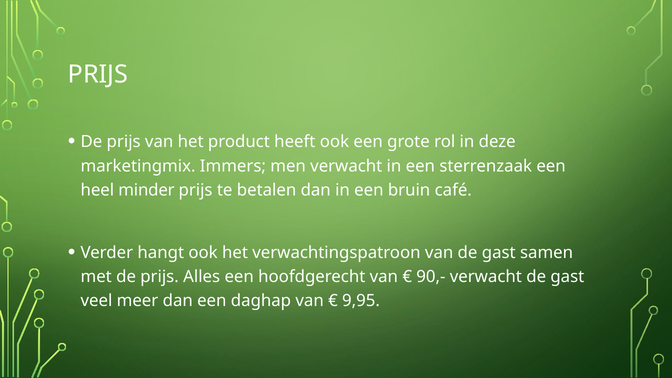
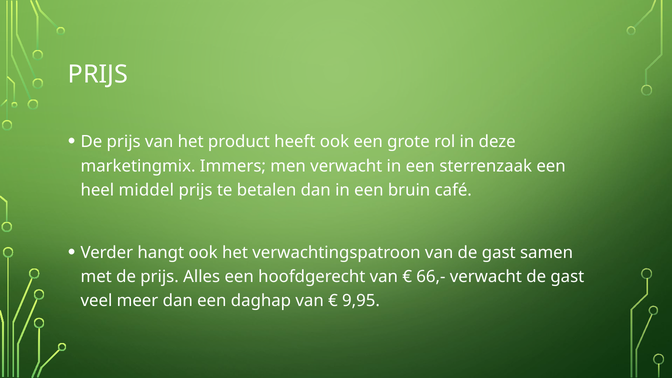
minder: minder -> middel
90,-: 90,- -> 66,-
